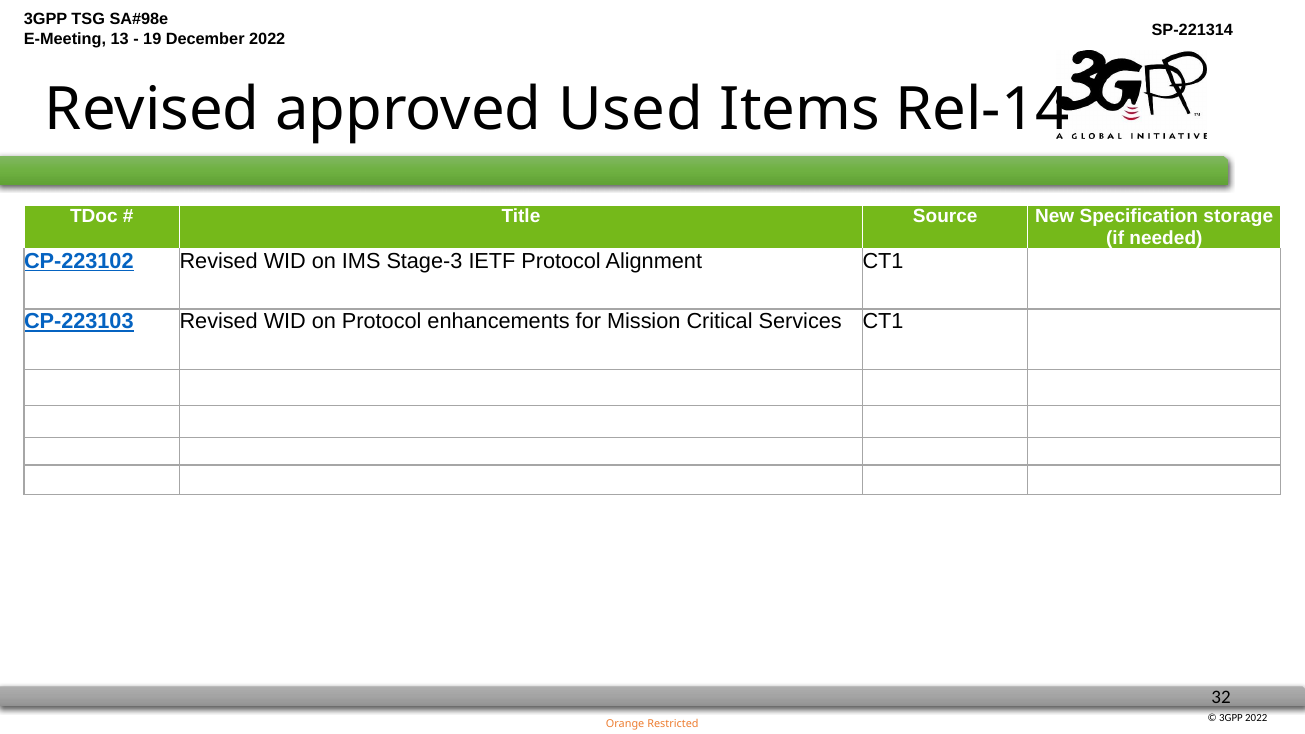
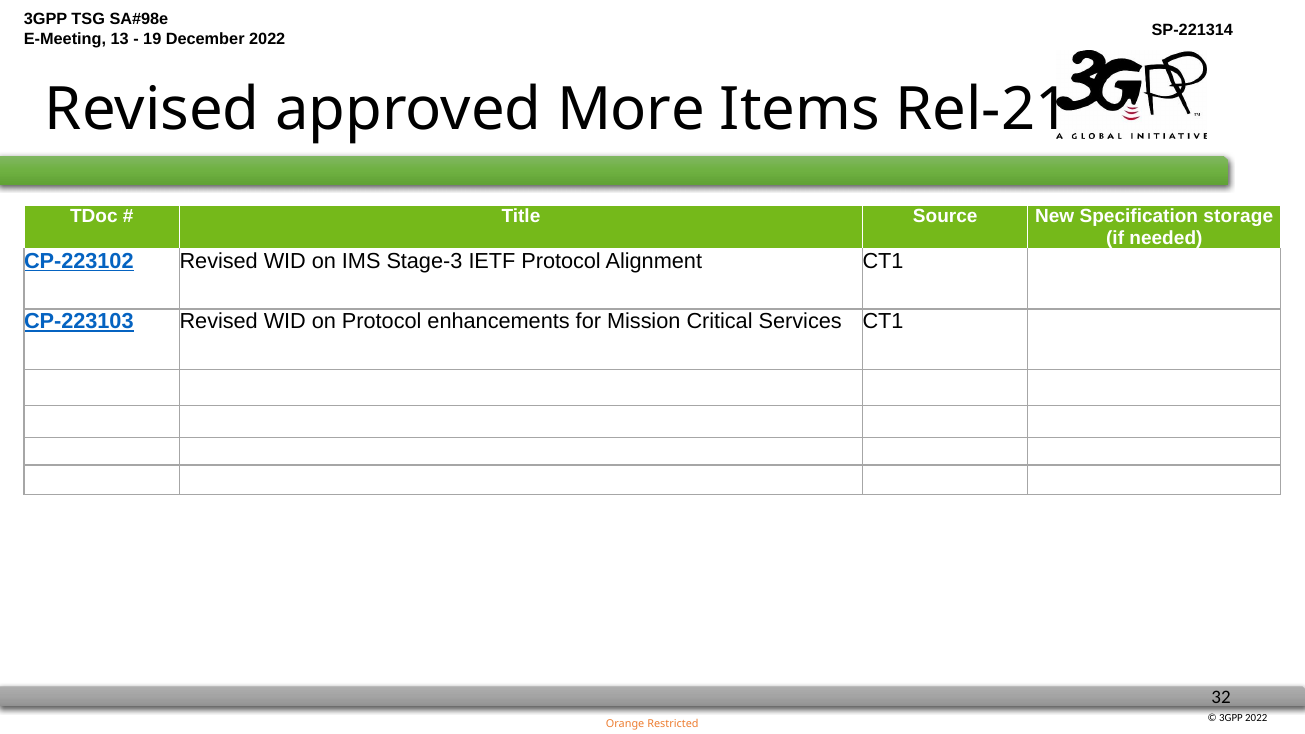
Used: Used -> More
Rel-14: Rel-14 -> Rel-21
